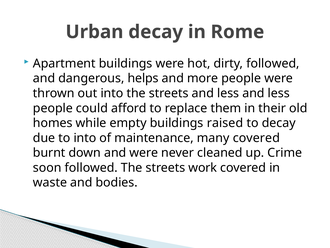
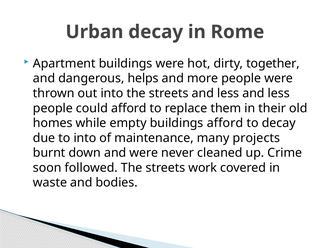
dirty followed: followed -> together
buildings raised: raised -> afford
many covered: covered -> projects
